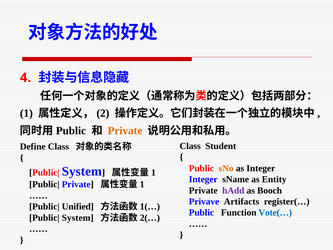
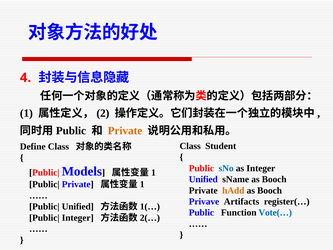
sNo colour: orange -> blue
System at (82, 171): System -> Models
Integer at (203, 179): Integer -> Unified
sName as Entity: Entity -> Booch
hAdd colour: purple -> orange
System at (78, 218): System -> Integer
